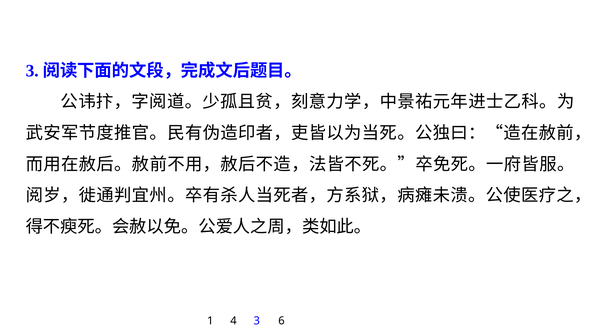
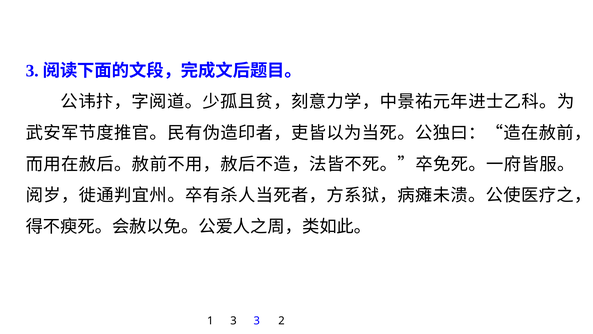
1 4: 4 -> 3
6: 6 -> 2
